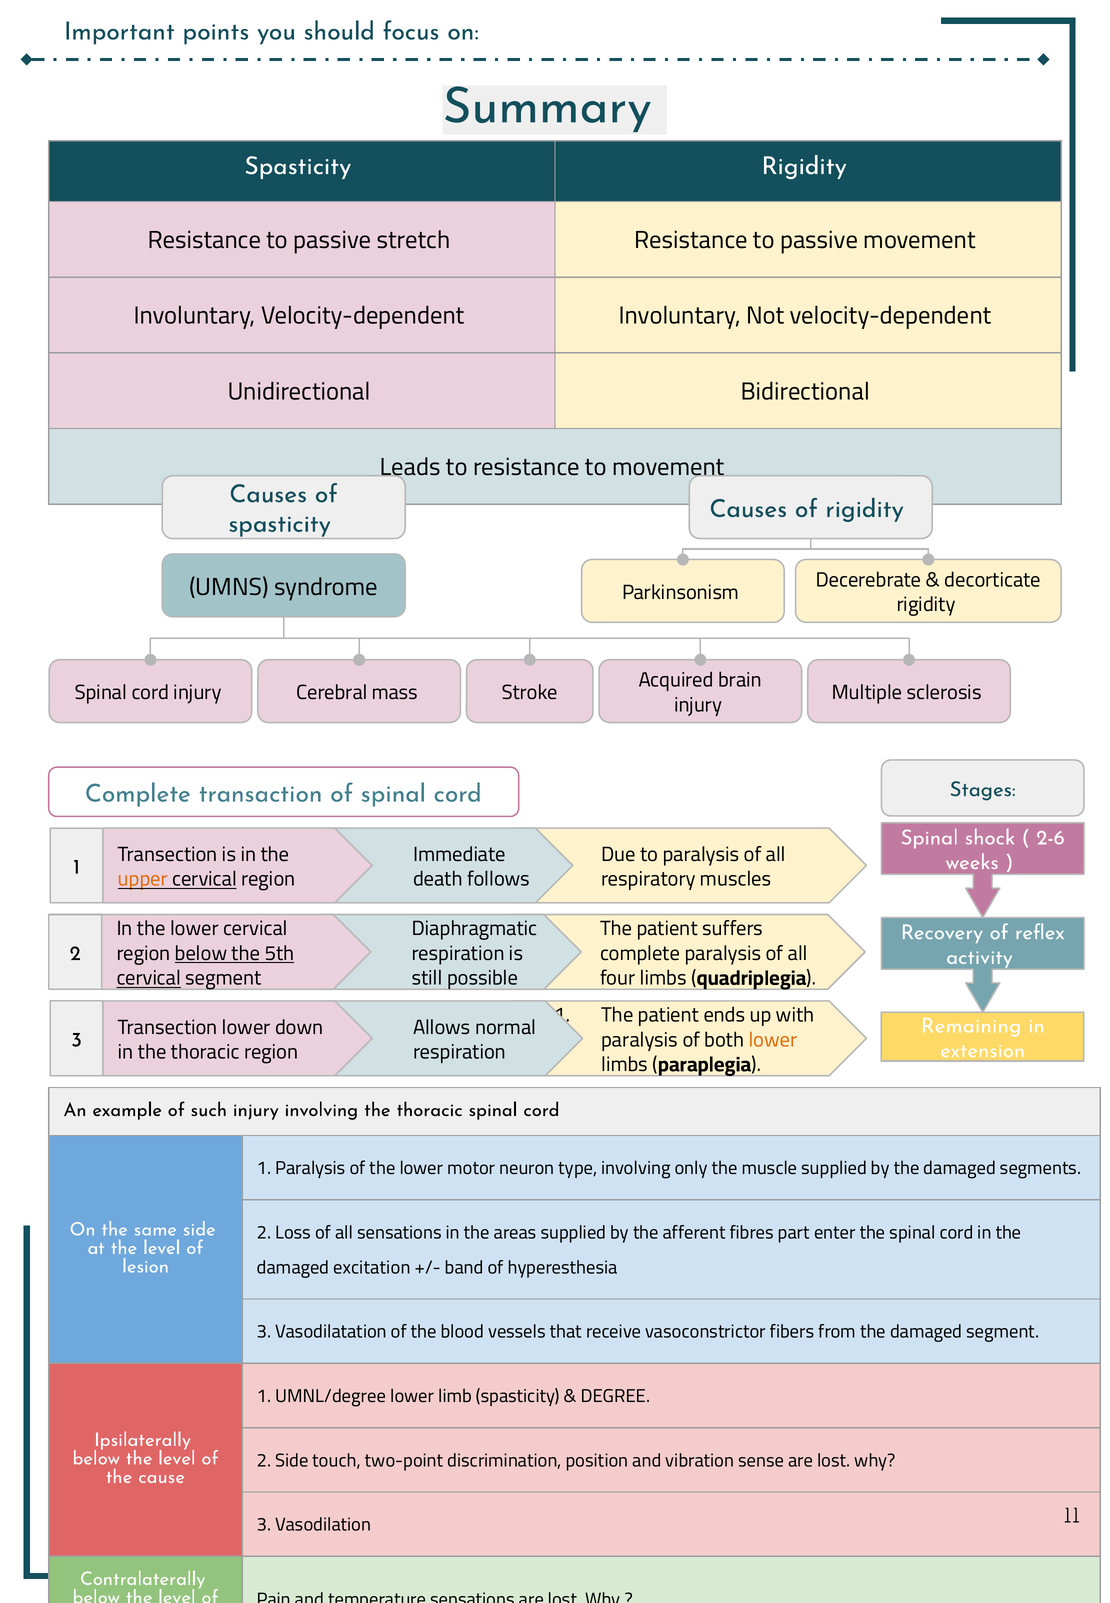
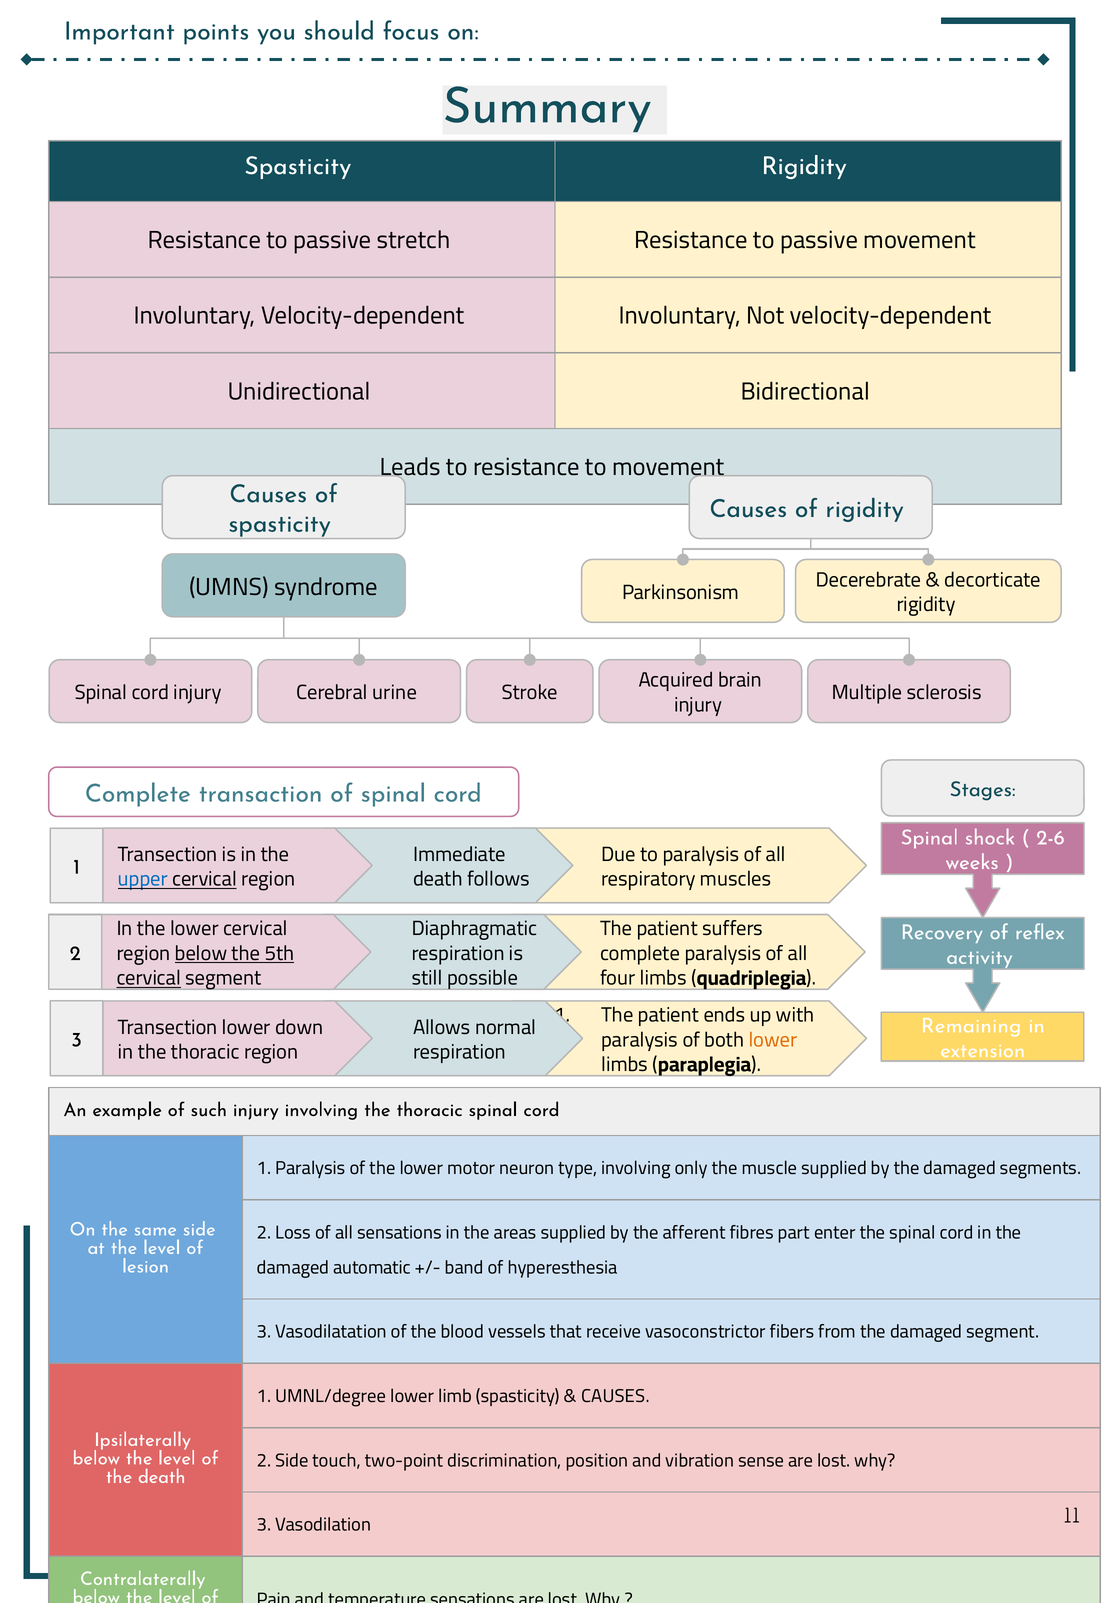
mass: mass -> urine
upper colour: orange -> blue
excitation: excitation -> automatic
DEGREE at (615, 1396): DEGREE -> CAUSES
the cause: cause -> death
